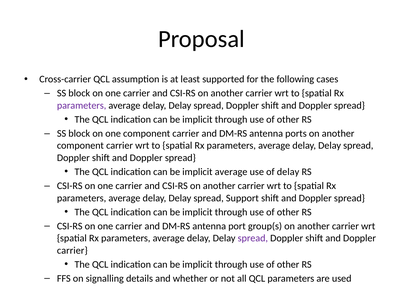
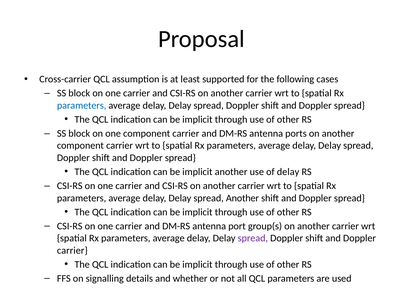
parameters at (82, 105) colour: purple -> blue
implicit average: average -> another
spread Support: Support -> Another
